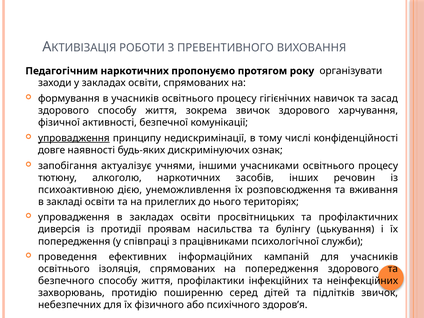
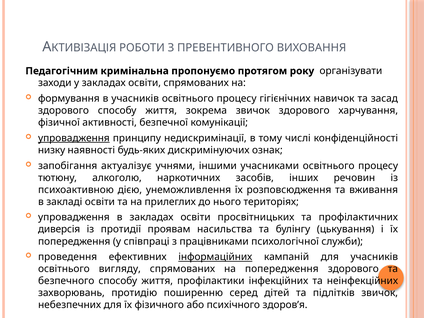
Педагогічним наркотичних: наркотичних -> кримінальна
довге: довге -> низку
інформаційних underline: none -> present
ізоляція: ізоляція -> вигляду
